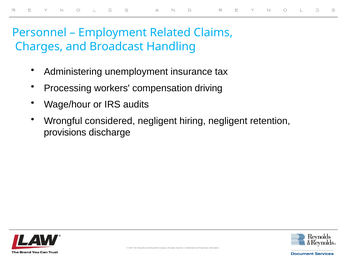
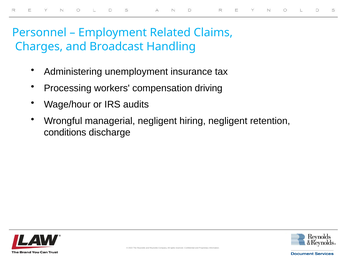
considered: considered -> managerial
provisions: provisions -> conditions
